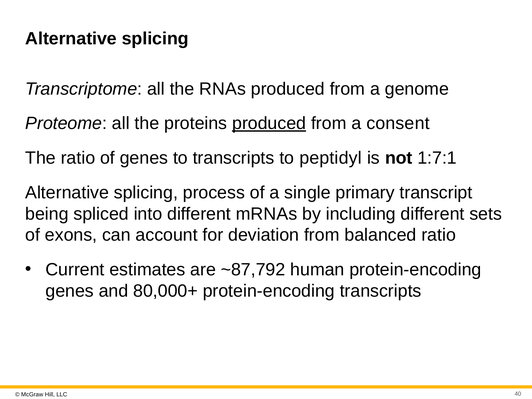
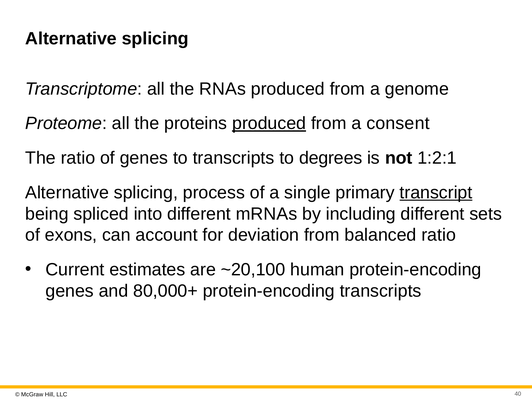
peptidyl: peptidyl -> degrees
1:7:1: 1:7:1 -> 1:2:1
transcript underline: none -> present
~87,792: ~87,792 -> ~20,100
